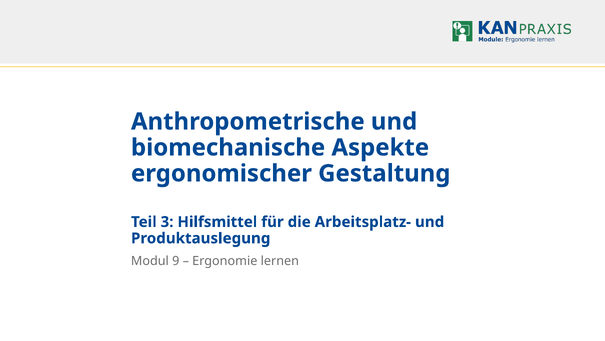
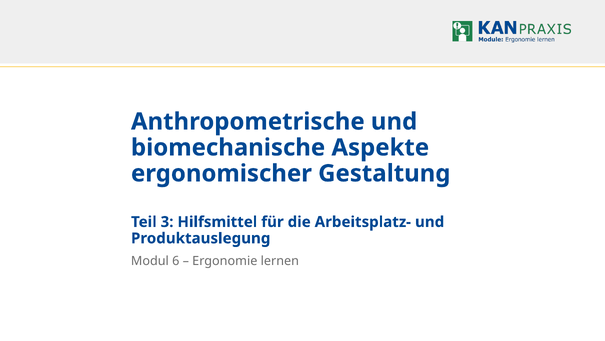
9: 9 -> 6
